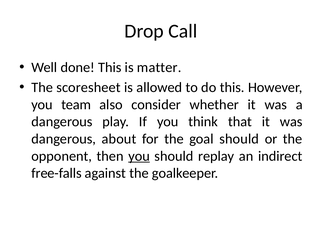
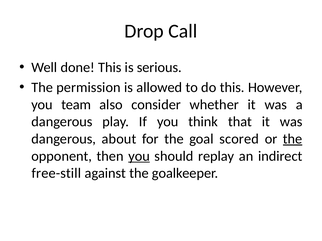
matter: matter -> serious
scoresheet: scoresheet -> permission
goal should: should -> scored
the at (293, 139) underline: none -> present
free-falls: free-falls -> free-still
